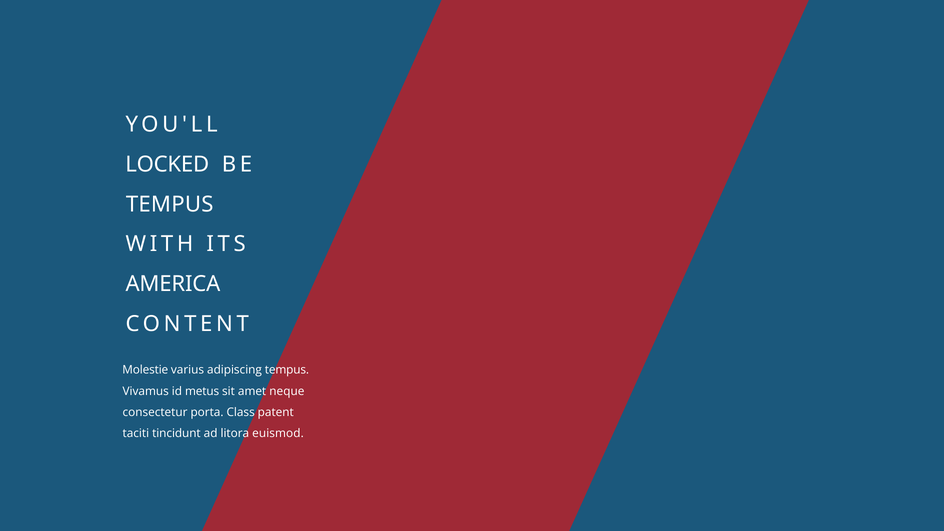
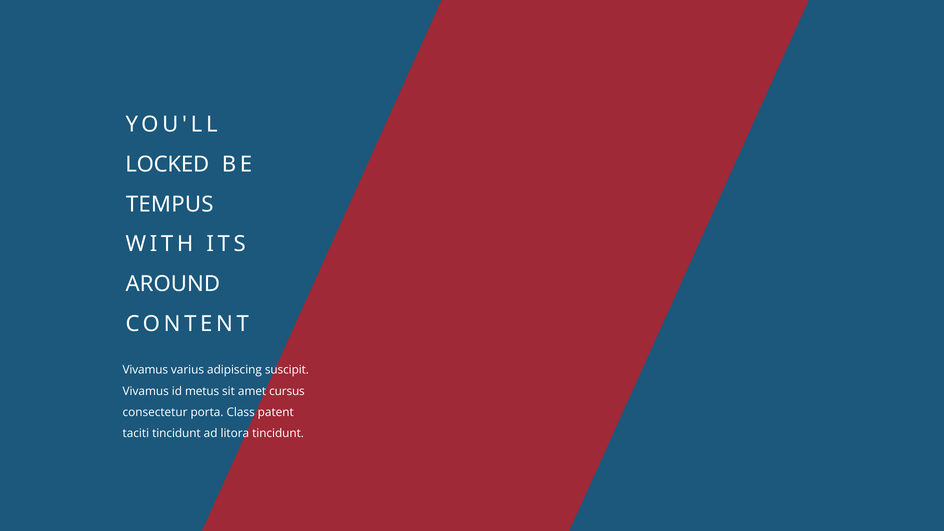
AMERICA: AMERICA -> AROUND
Molestie at (145, 370): Molestie -> Vivamus
adipiscing tempus: tempus -> suscipit
neque: neque -> cursus
litora euismod: euismod -> tincidunt
